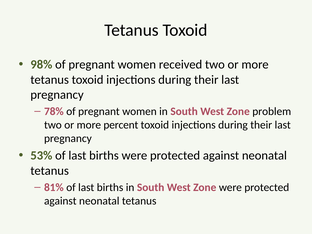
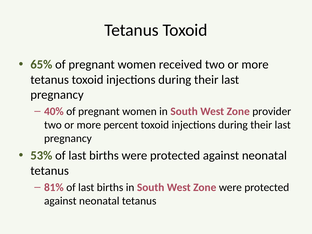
98%: 98% -> 65%
78%: 78% -> 40%
problem: problem -> provider
